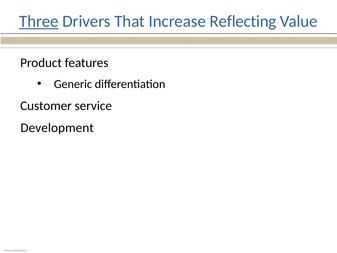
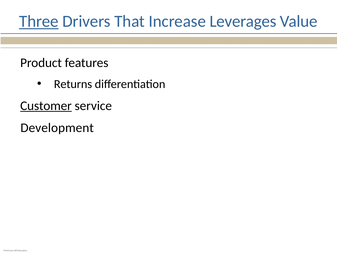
Reflecting: Reflecting -> Leverages
Generic: Generic -> Returns
Customer underline: none -> present
